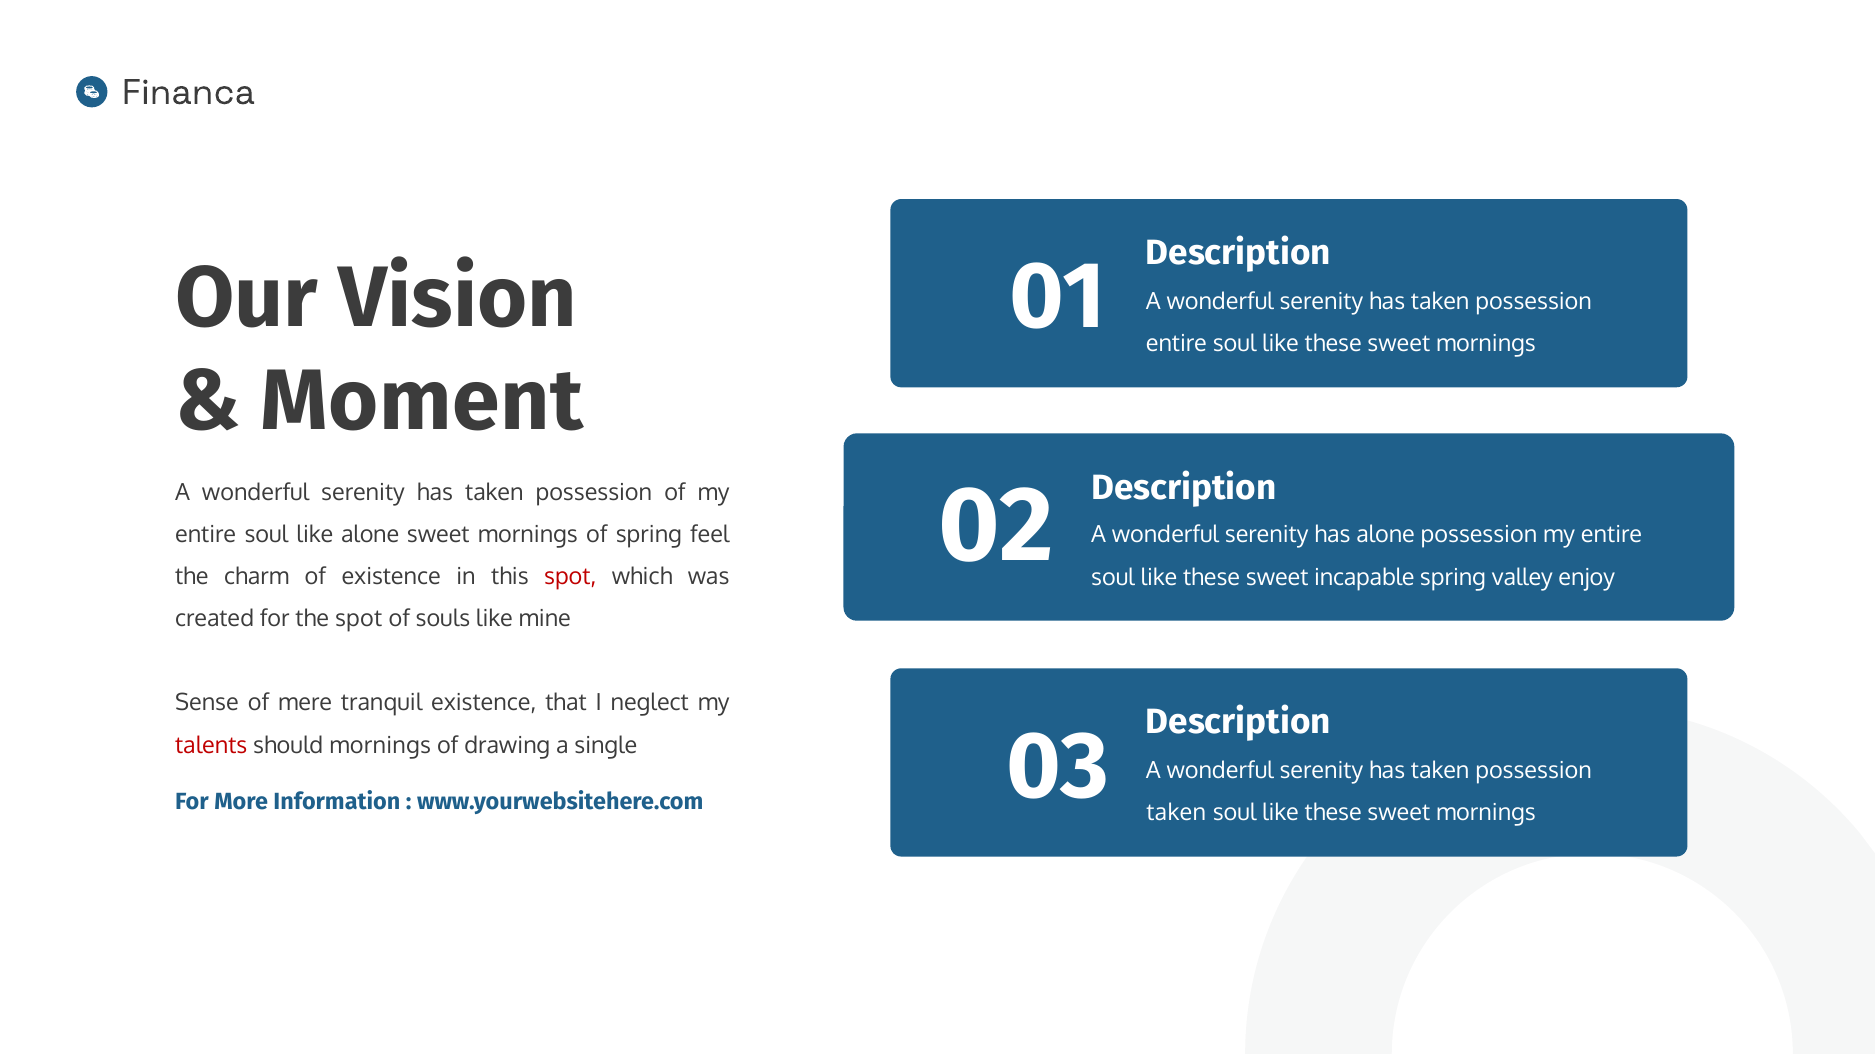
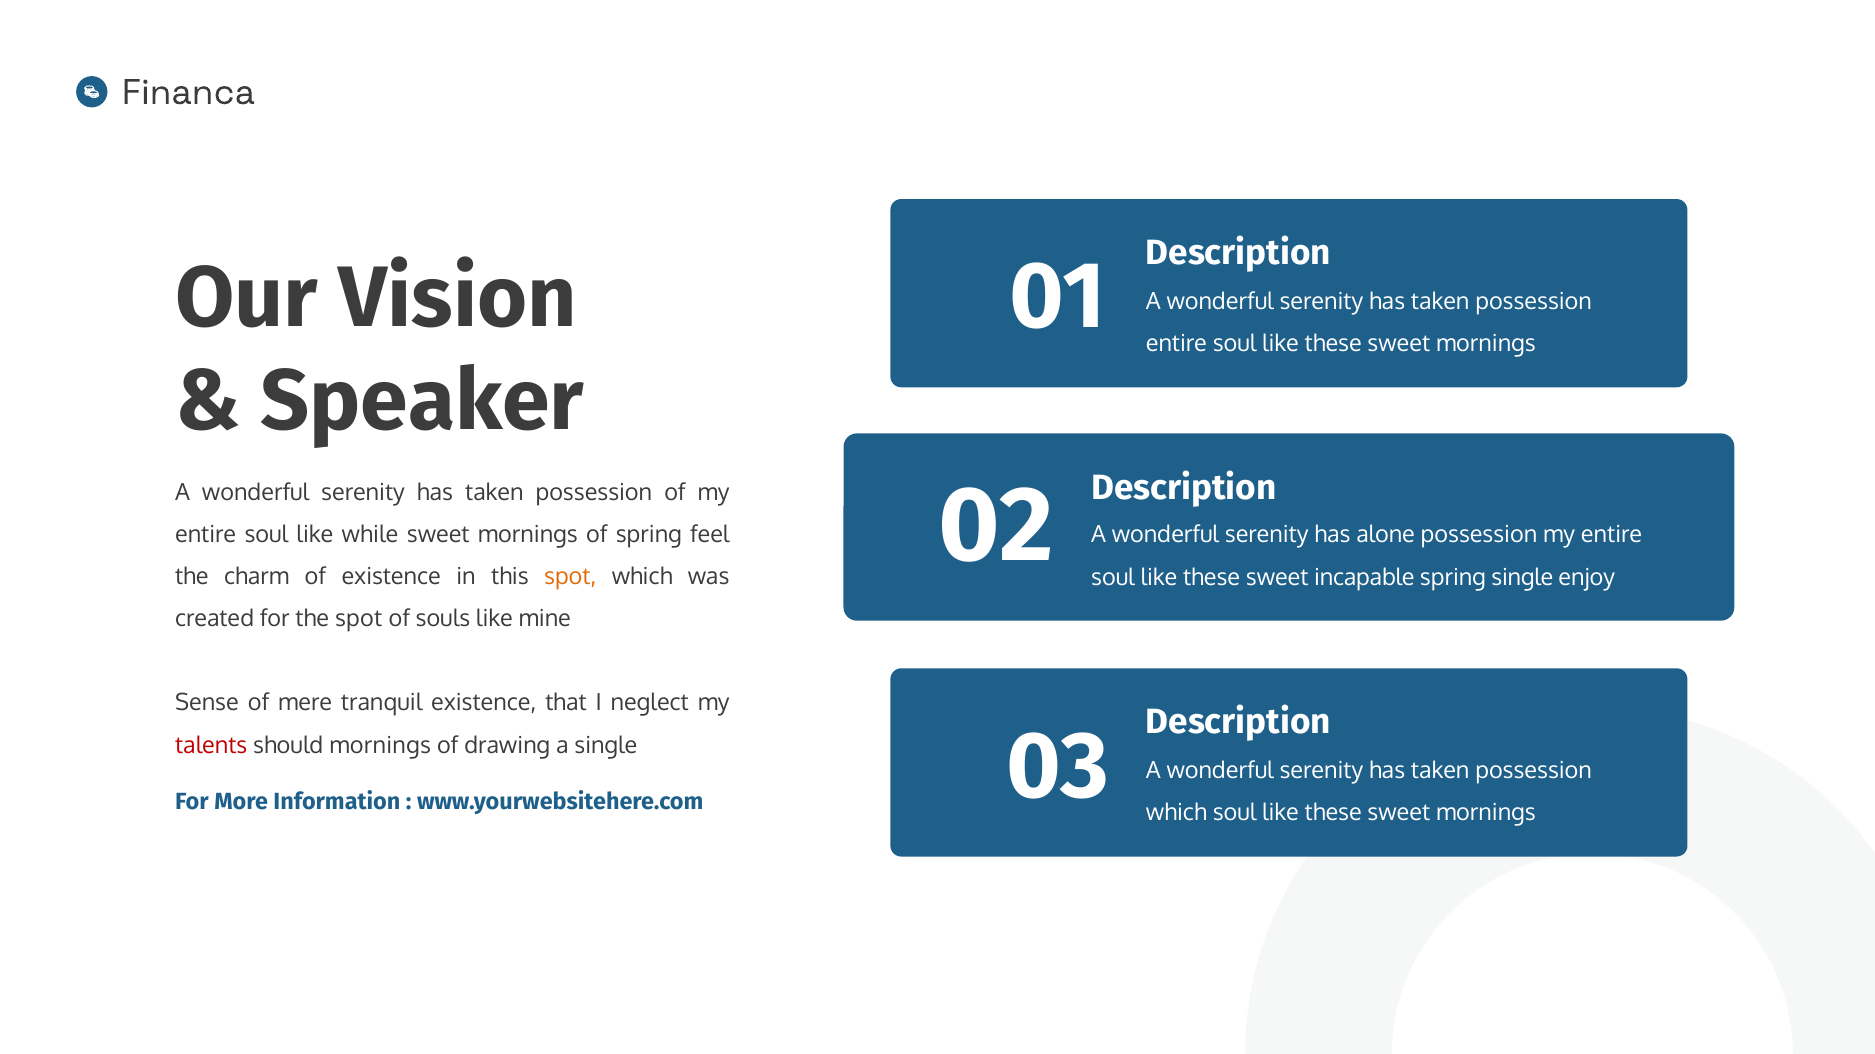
Moment: Moment -> Speaker
like alone: alone -> while
spot at (570, 577) colour: red -> orange
spring valley: valley -> single
taken at (1176, 814): taken -> which
